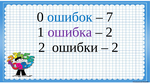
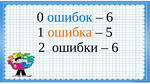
7 at (110, 17): 7 -> 6
ошибка colour: purple -> orange
2 at (109, 32): 2 -> 5
2 at (115, 48): 2 -> 6
